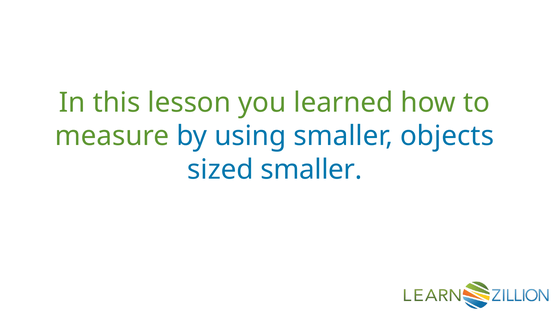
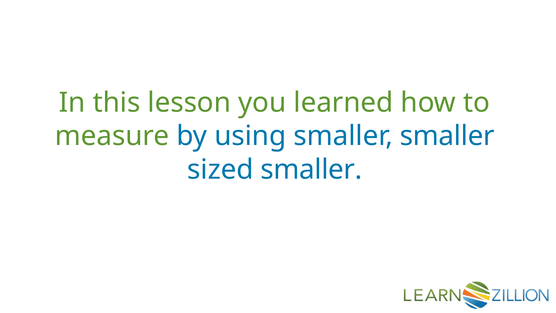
smaller objects: objects -> smaller
